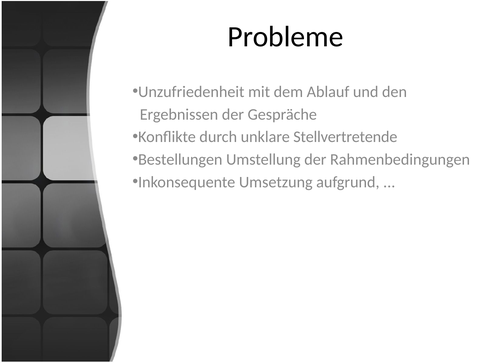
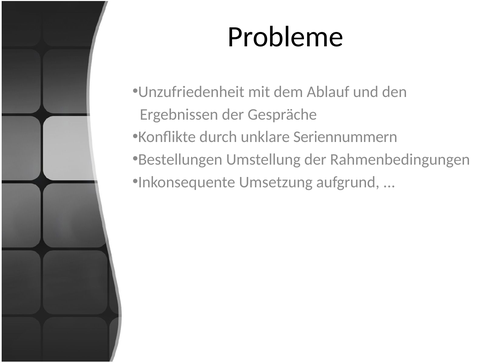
Stellvertretende: Stellvertretende -> Seriennummern
